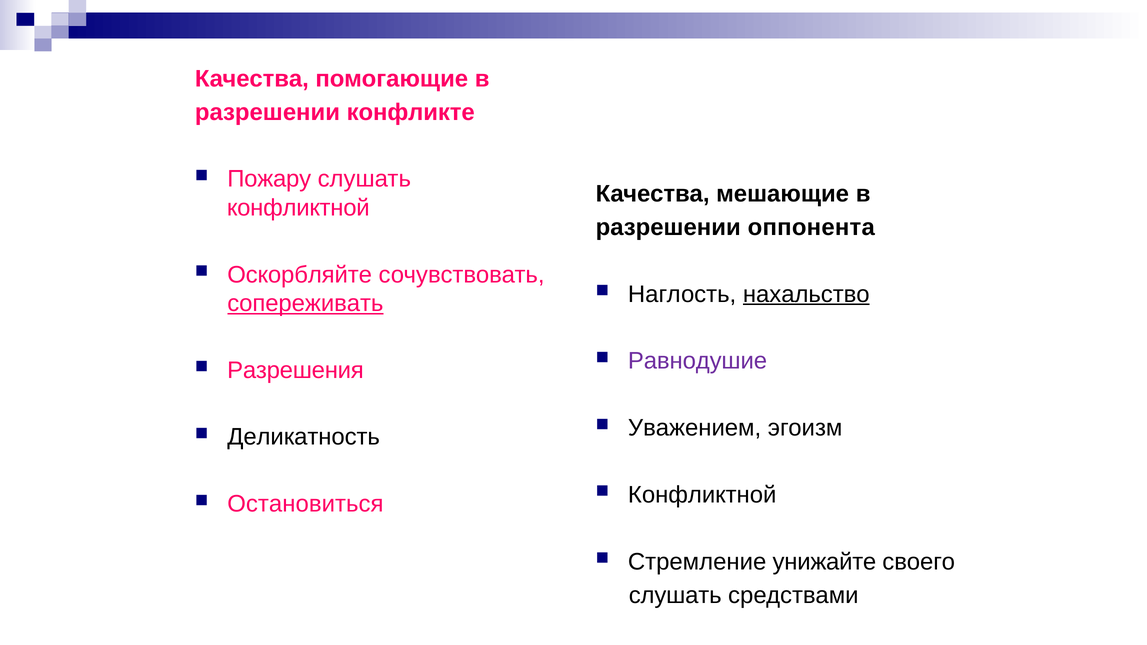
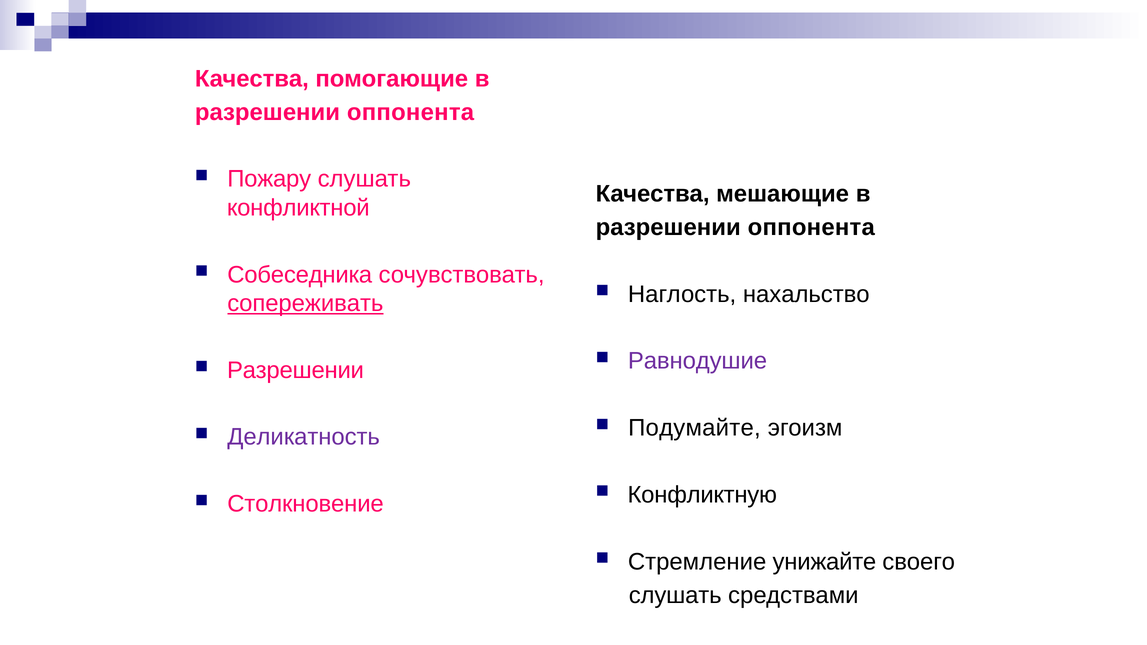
конфликте at (411, 112): конфликте -> оппонента
Оскорбляйте: Оскорбляйте -> Собеседника
нахальство underline: present -> none
Разрешения at (295, 370): Разрешения -> Разрешении
Уважением: Уважением -> Подумайте
Деликатность colour: black -> purple
Конфликтной at (702, 495): Конфликтной -> Конфликтную
Остановиться: Остановиться -> Столкновение
